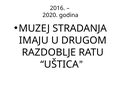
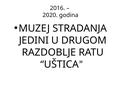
IMAJU: IMAJU -> JEDINI
